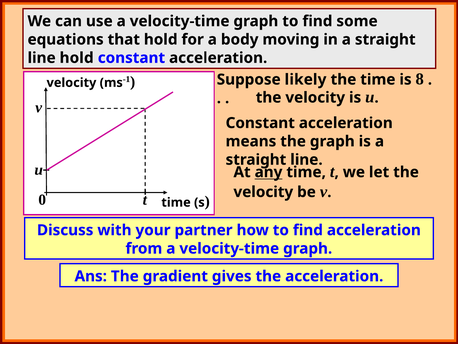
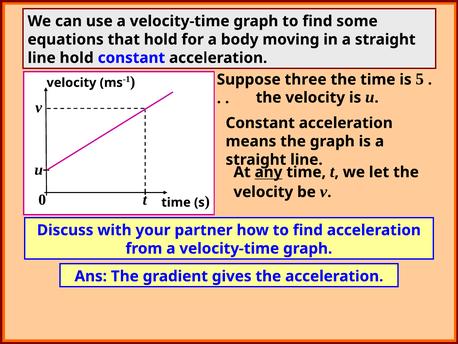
likely: likely -> three
8: 8 -> 5
